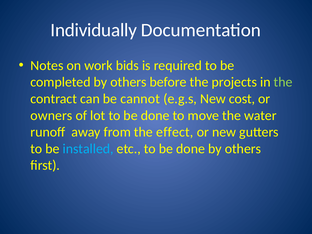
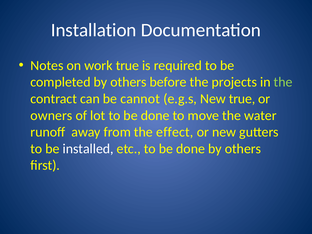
Individually: Individually -> Installation
work bids: bids -> true
New cost: cost -> true
installed colour: light blue -> white
